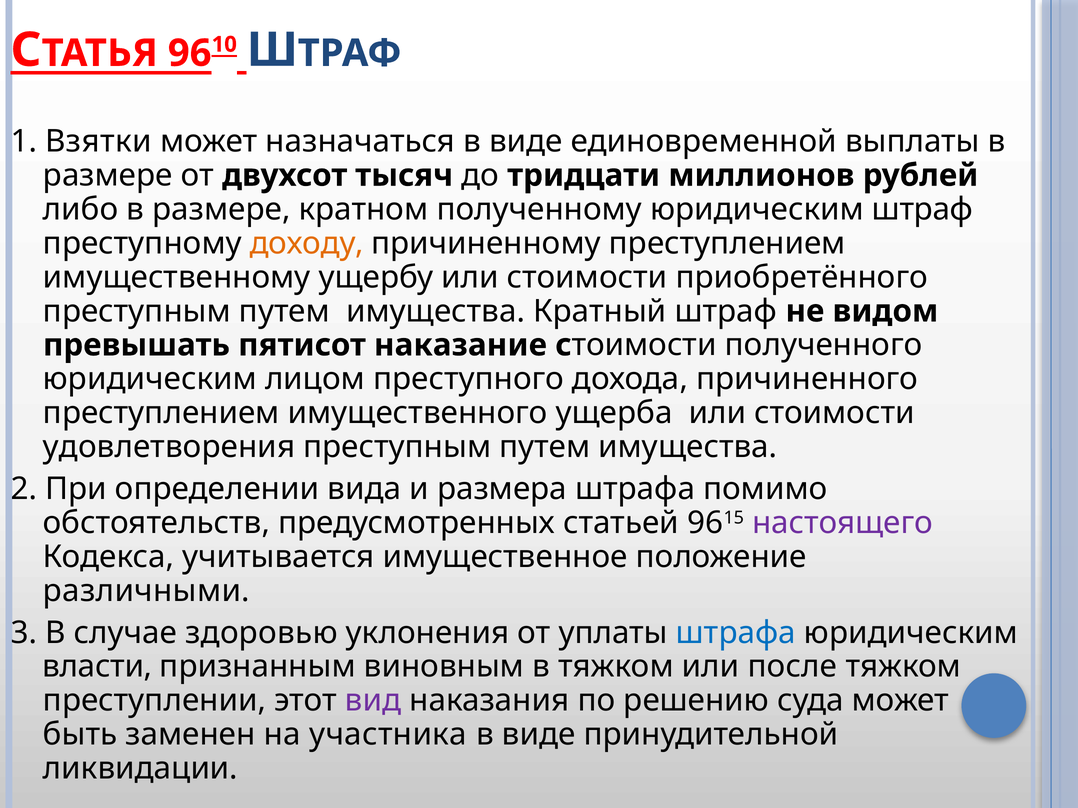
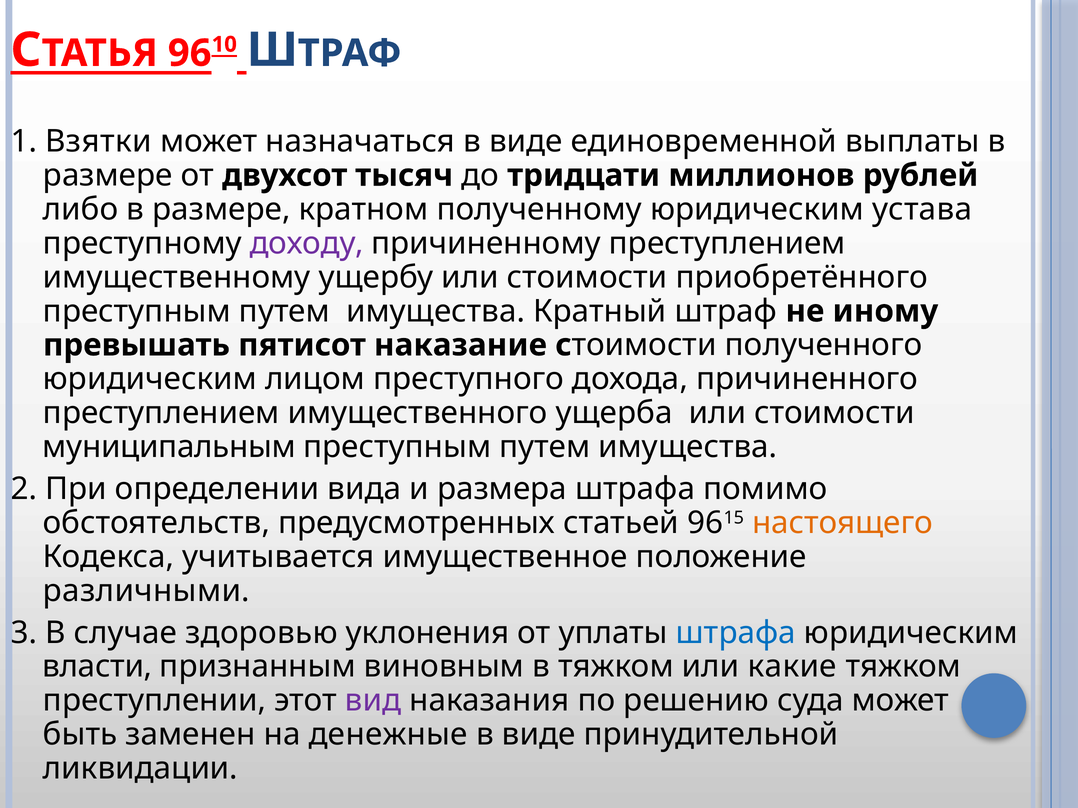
юридическим штраф: штраф -> устава
доходу colour: orange -> purple
видом: видом -> иному
удовлетворения: удовлетворения -> муниципальным
настоящего colour: purple -> orange
после: после -> какие
участника: участника -> денежные
